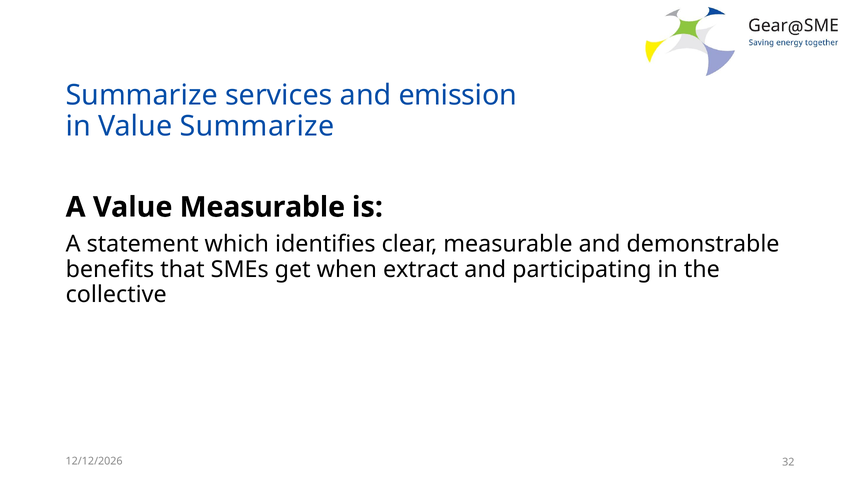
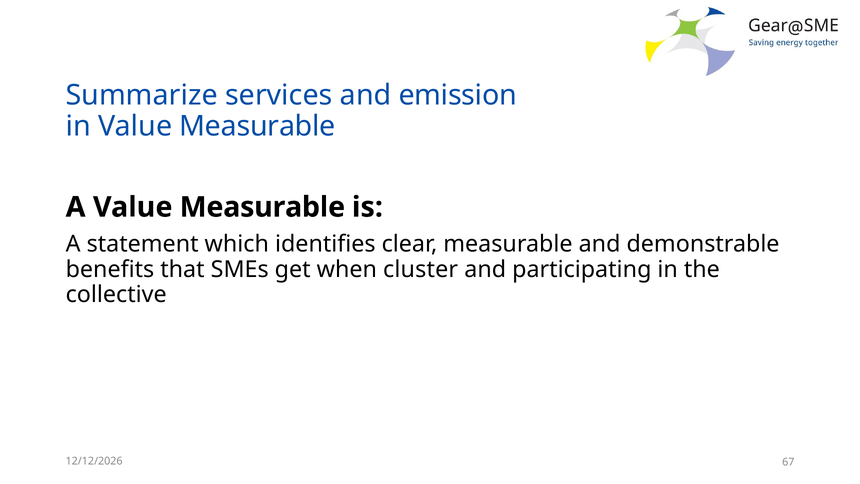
in Value Summarize: Summarize -> Measurable
extract: extract -> cluster
32: 32 -> 67
